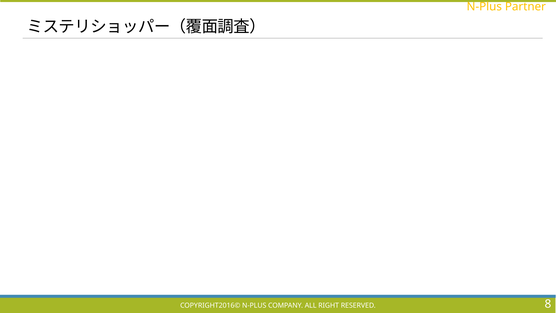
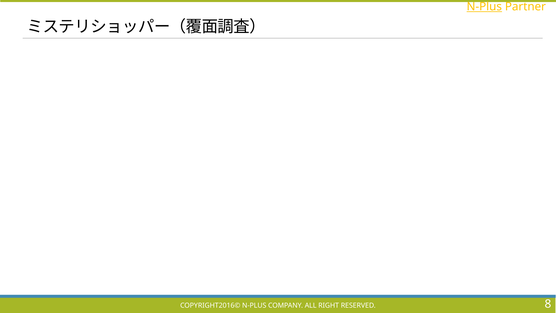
N-Plus at (484, 7) underline: none -> present
